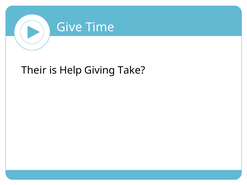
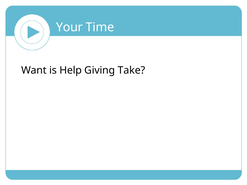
Give: Give -> Your
Their: Their -> Want
